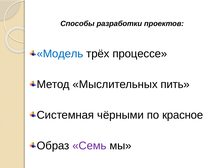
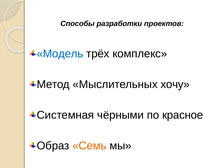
процессе: процессе -> комплекс
пить: пить -> хочу
Семь colour: purple -> orange
